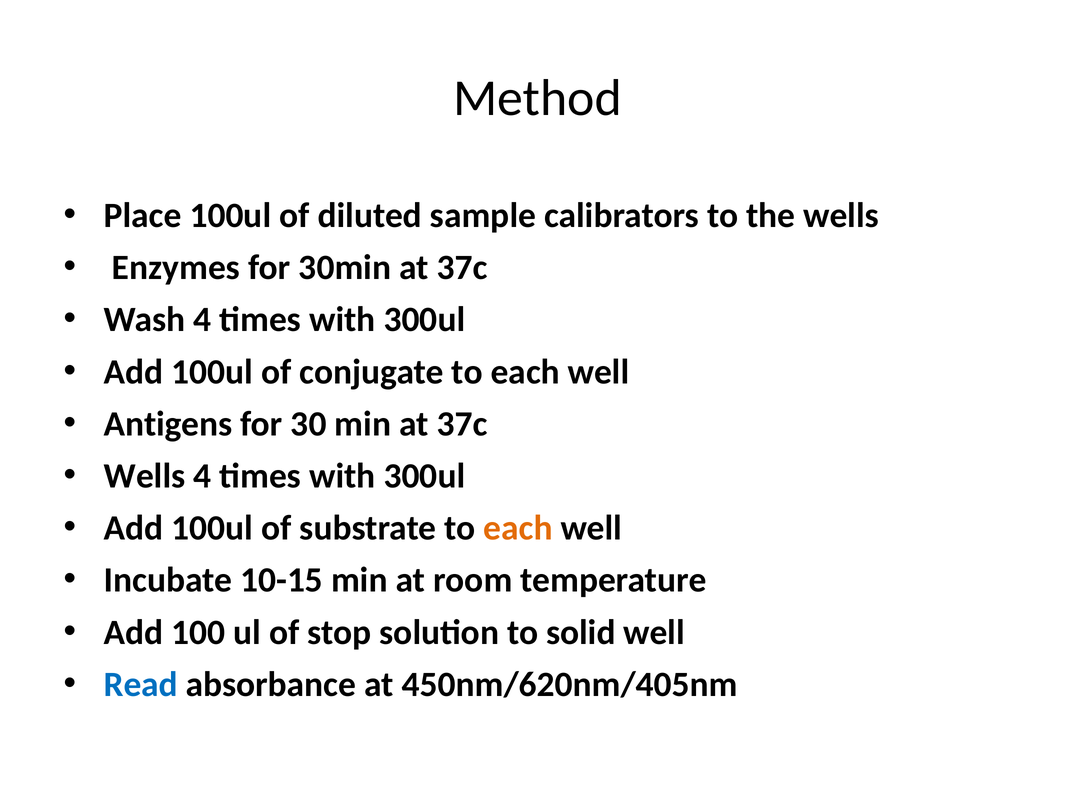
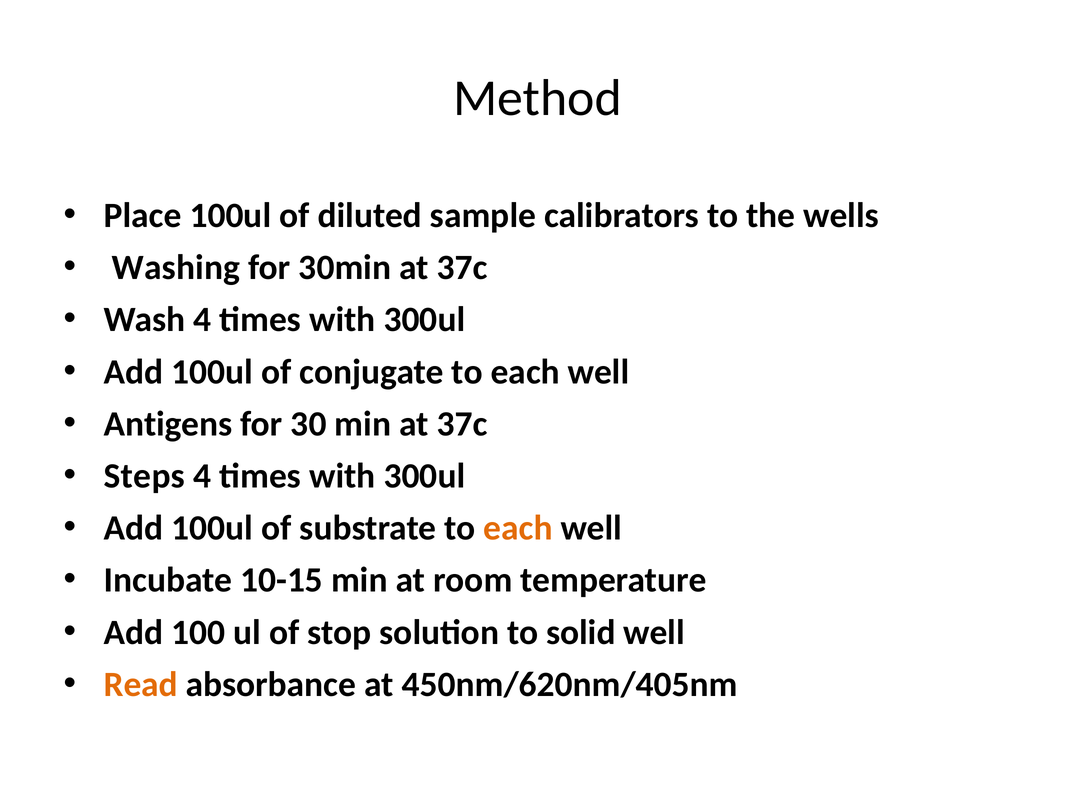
Enzymes: Enzymes -> Washing
Wells at (145, 476): Wells -> Steps
Read colour: blue -> orange
